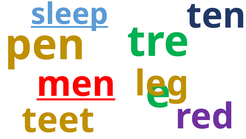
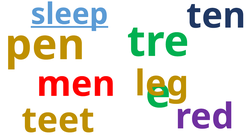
men underline: present -> none
